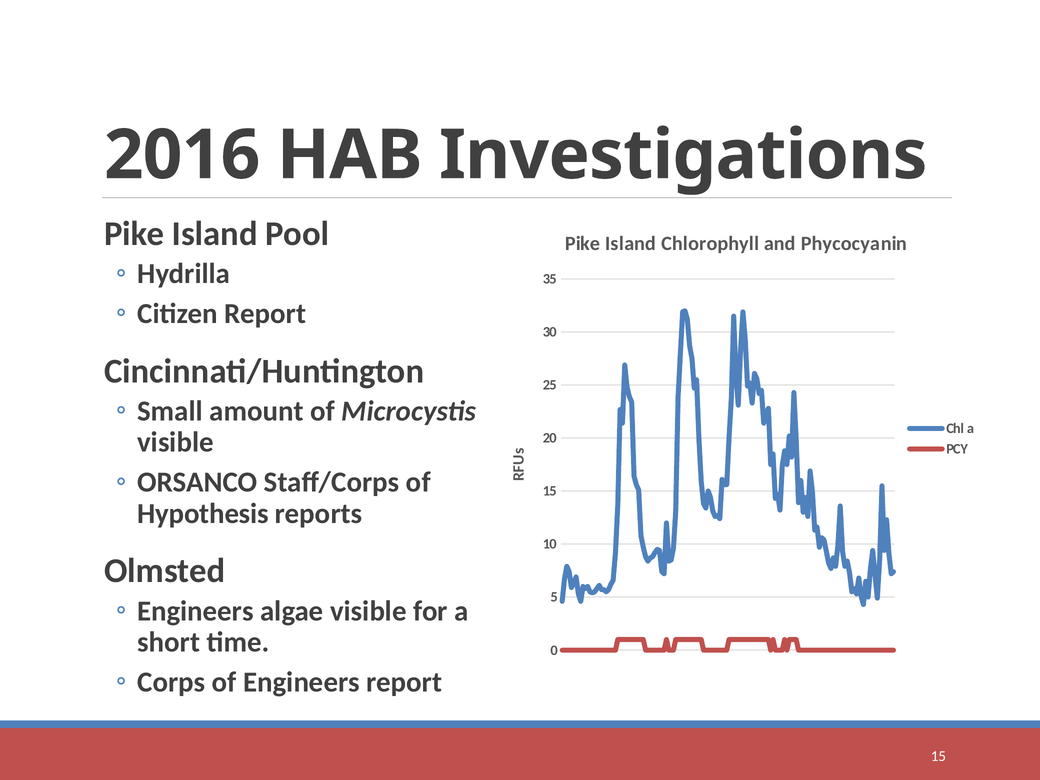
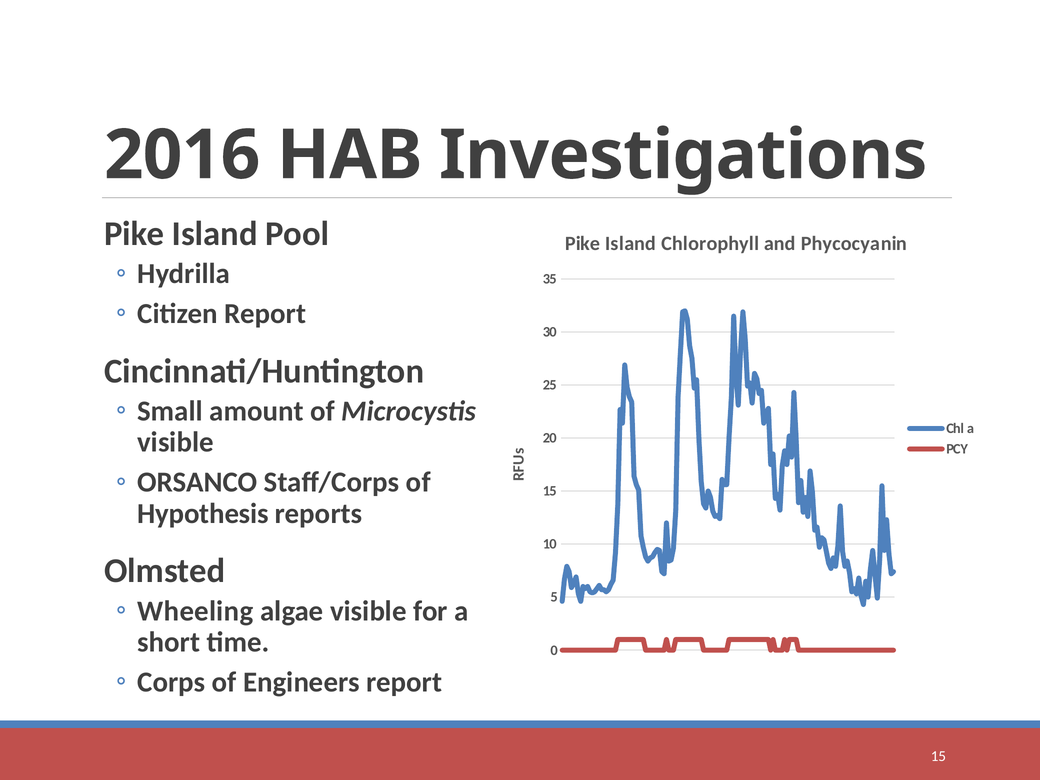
Engineers at (195, 611): Engineers -> Wheeling
